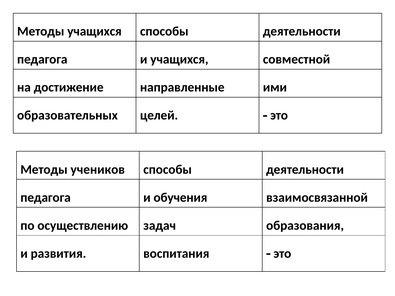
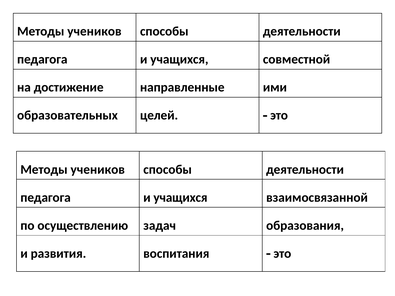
учащихся at (94, 31): учащихся -> учеников
обучения at (180, 198): обучения -> учащихся
